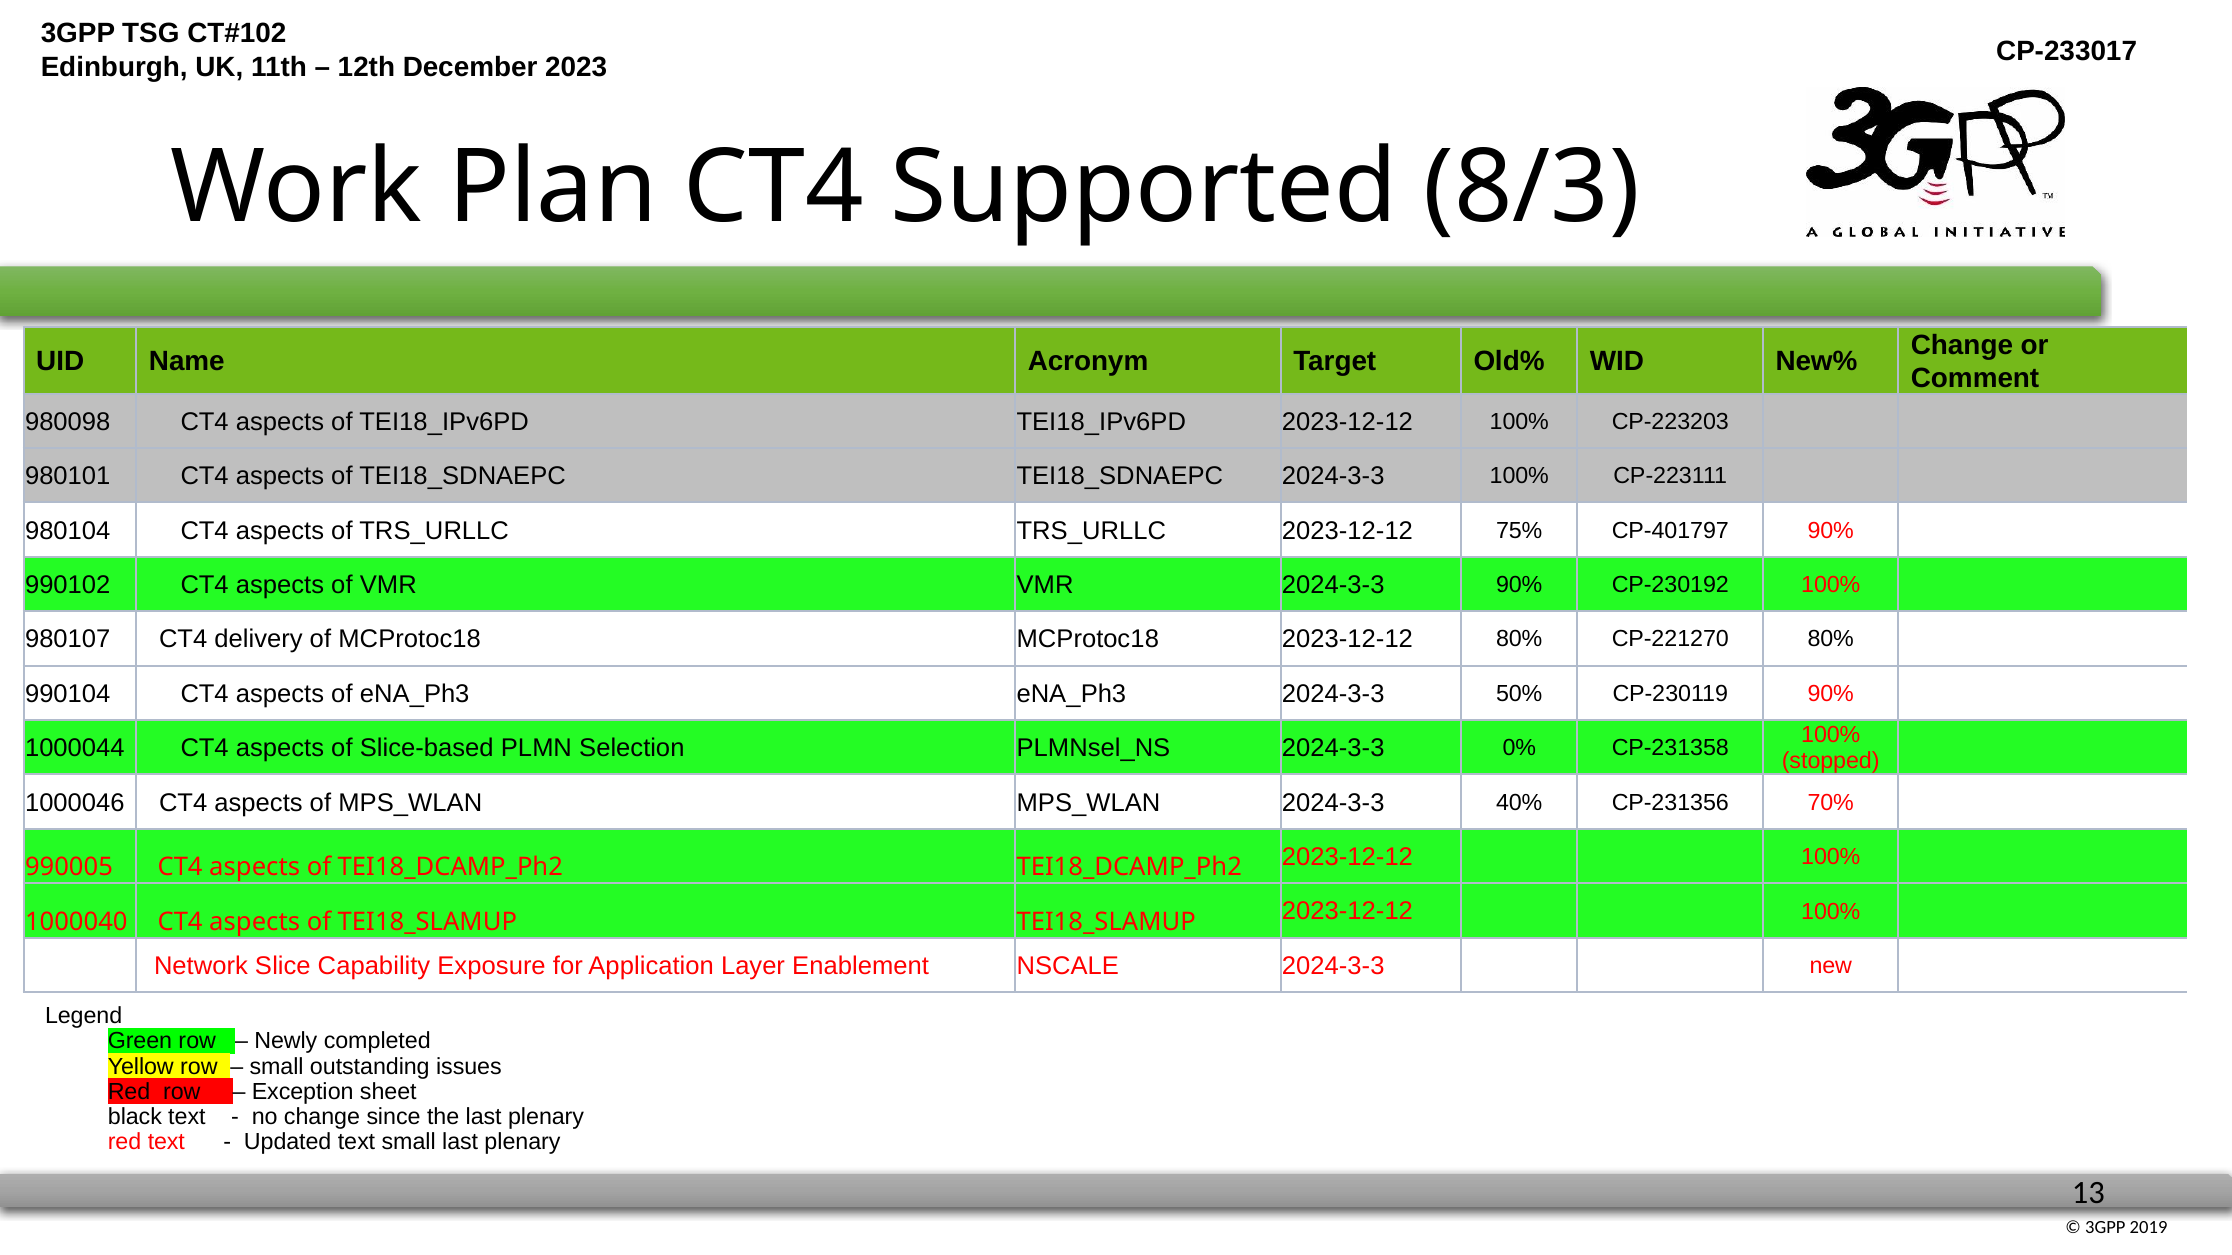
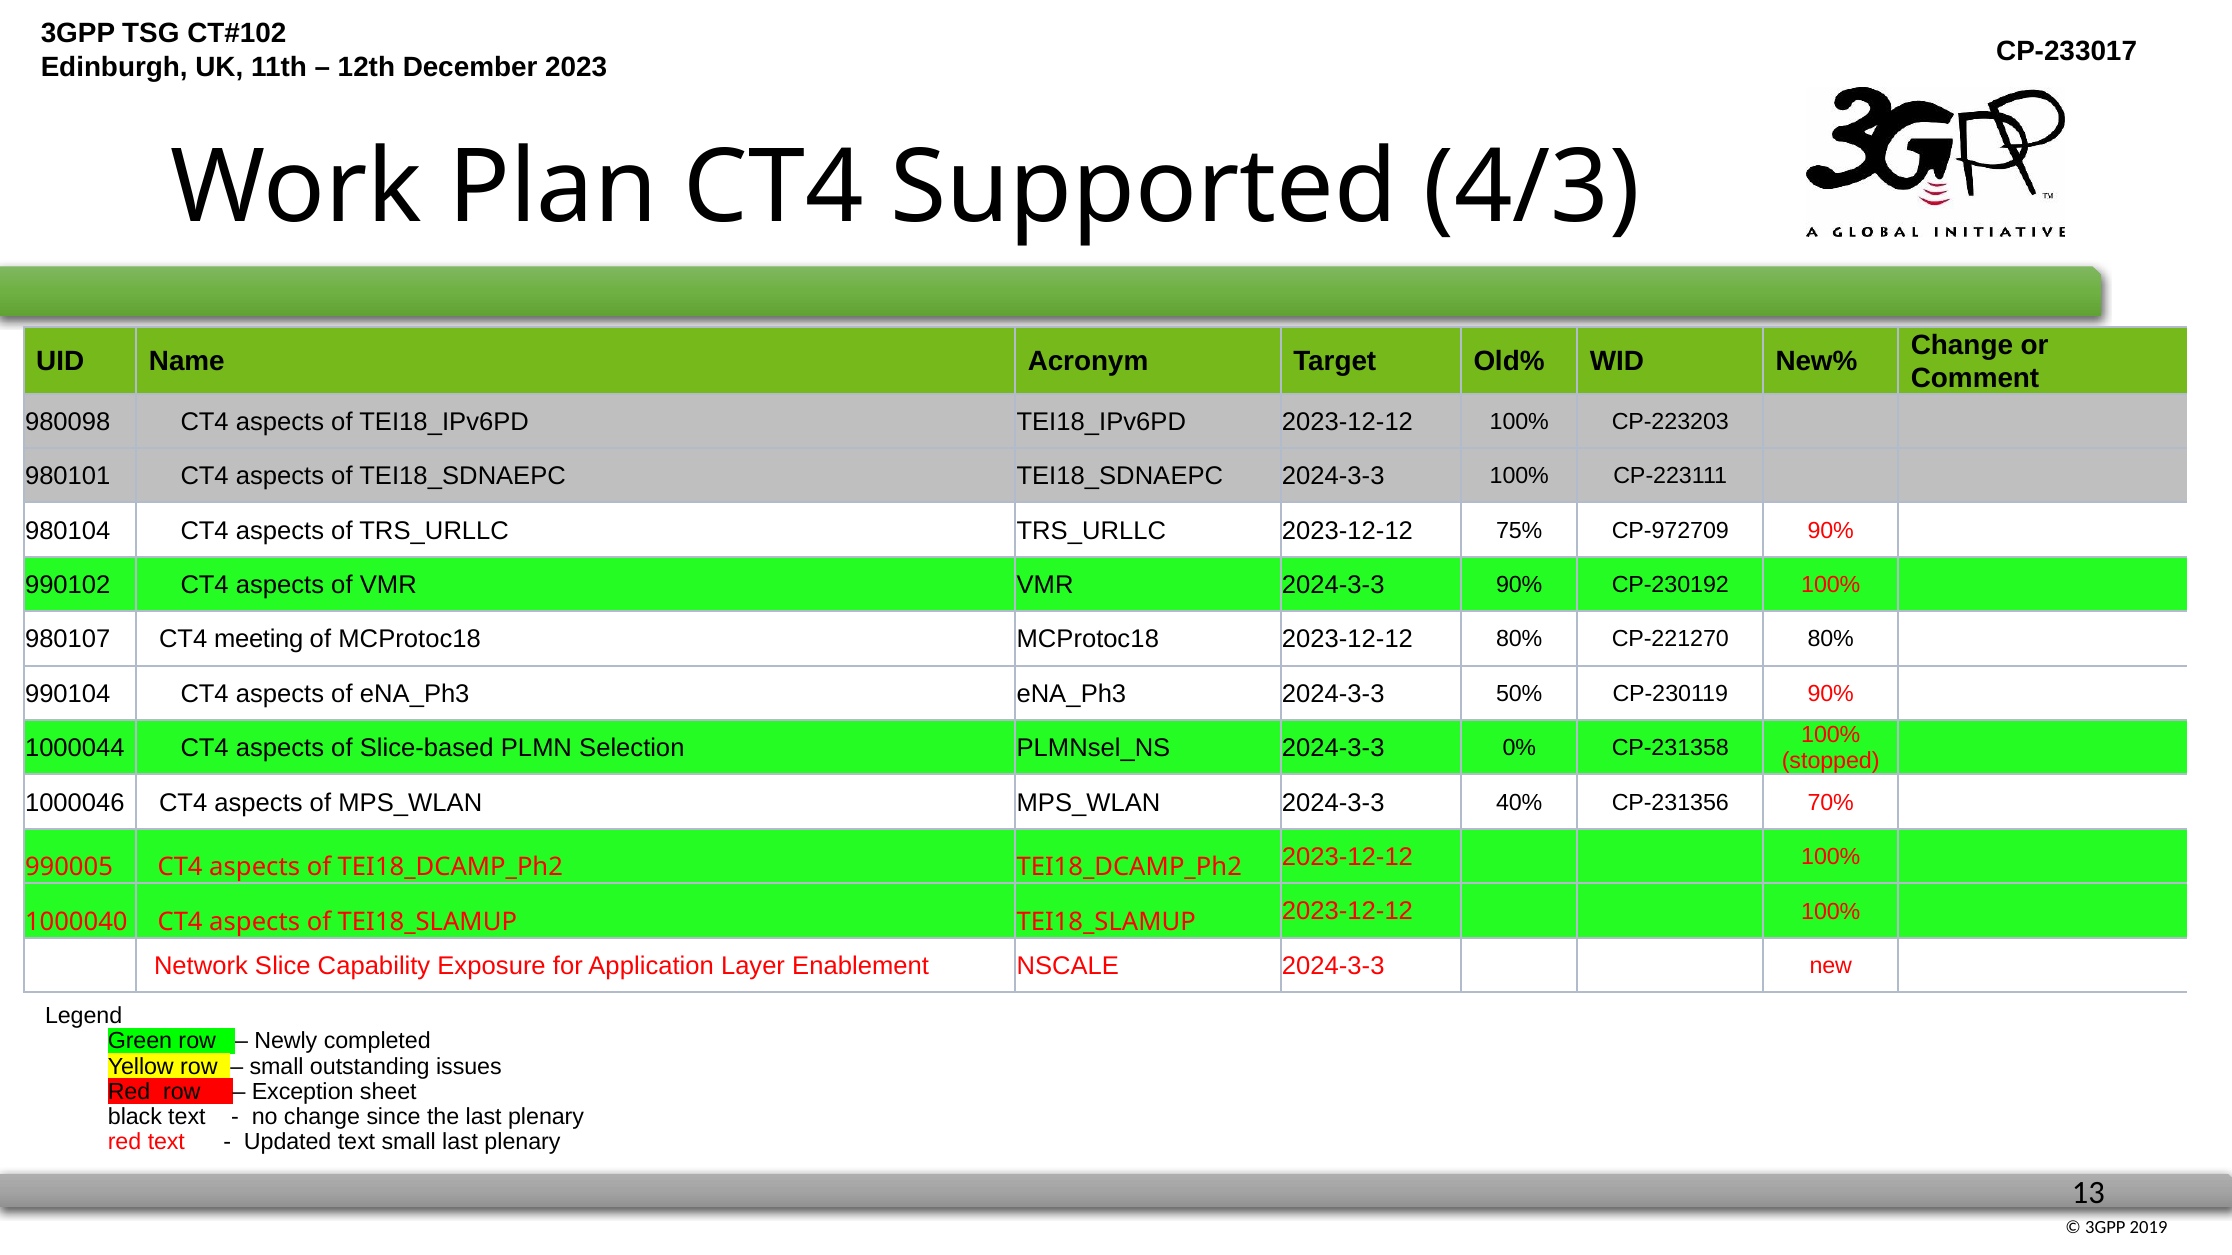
8/3: 8/3 -> 4/3
CP-401797: CP-401797 -> CP-972709
delivery: delivery -> meeting
